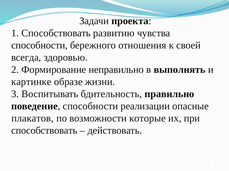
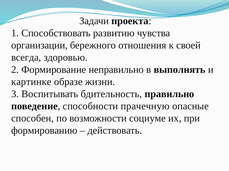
способности at (39, 46): способности -> организации
реализации: реализации -> прачечную
плакатов: плакатов -> способен
которые: которые -> социуме
способствовать at (44, 131): способствовать -> формированию
